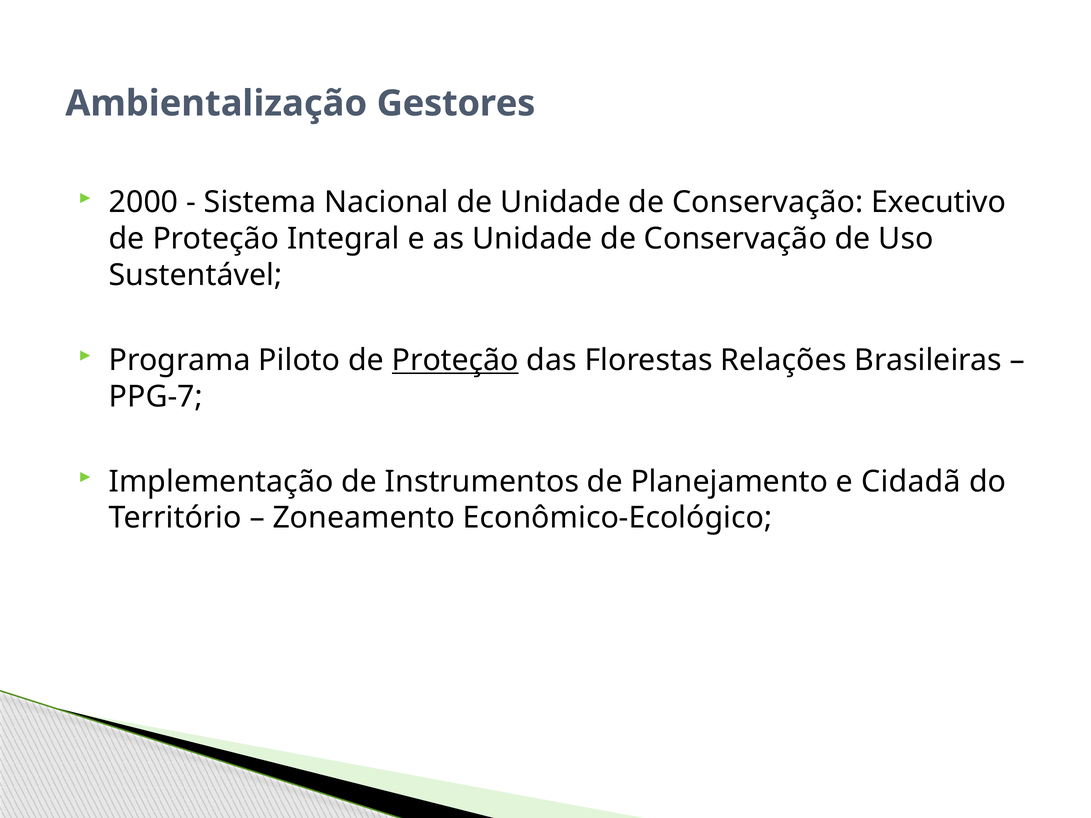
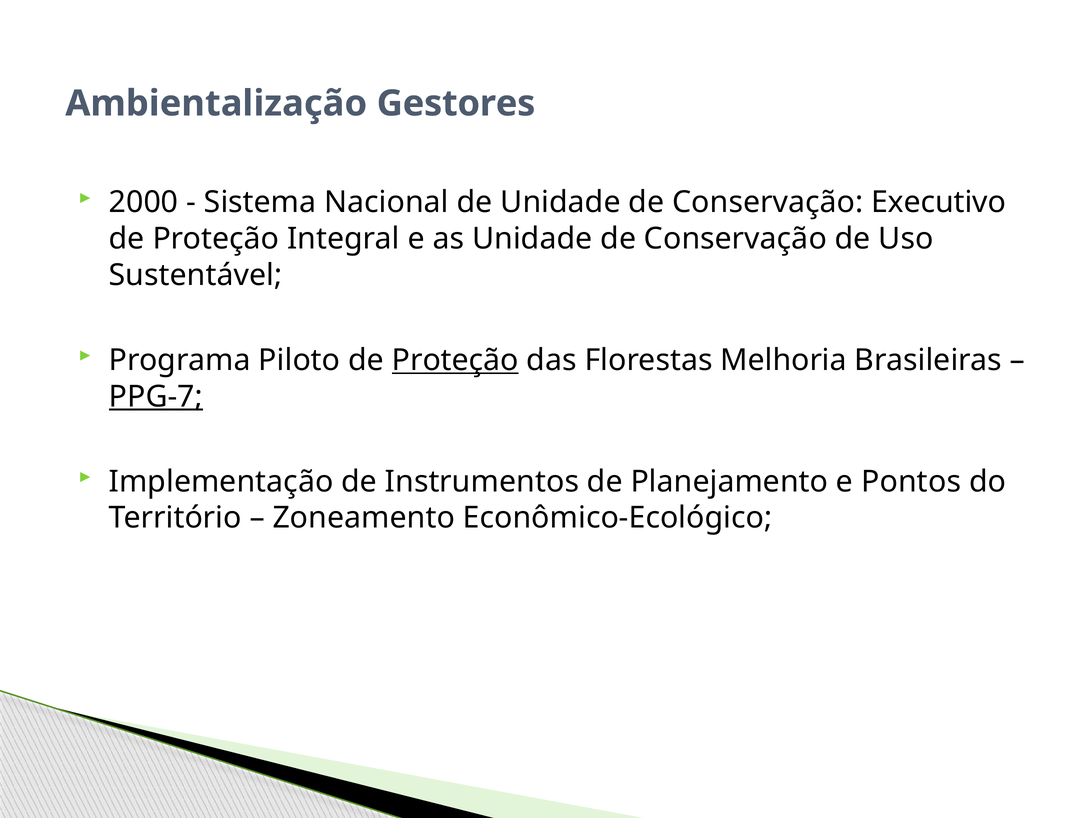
Relações: Relações -> Melhoria
PPG-7 underline: none -> present
Cidadã: Cidadã -> Pontos
